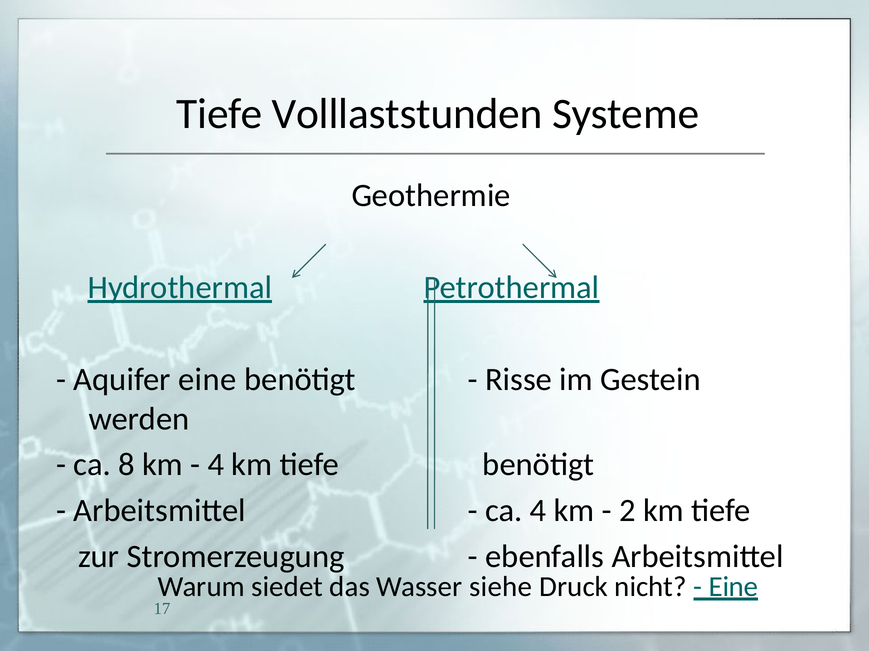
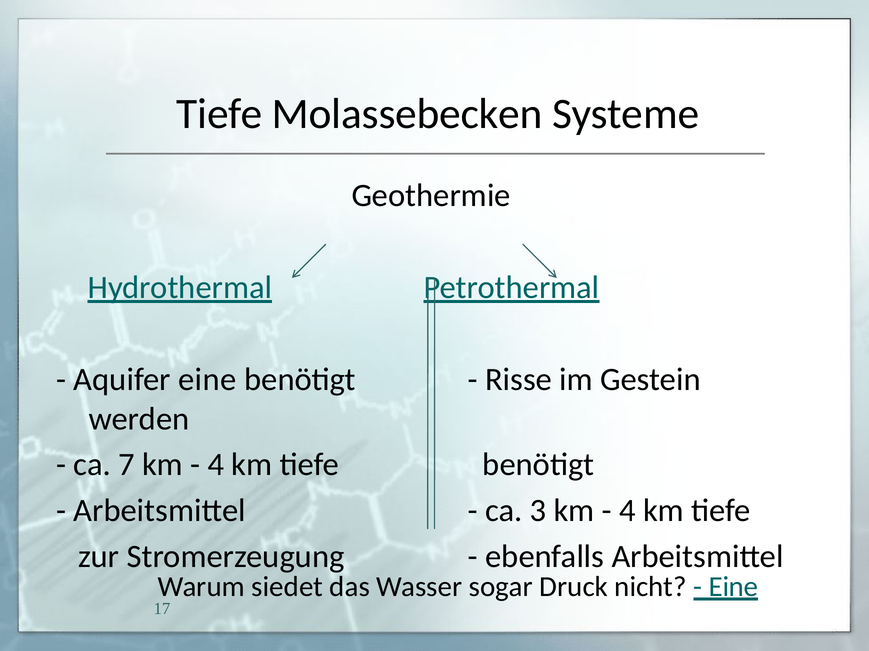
Volllaststunden: Volllaststunden -> Molassebecken
8: 8 -> 7
ca 4: 4 -> 3
2 at (627, 511): 2 -> 4
siehe: siehe -> sogar
